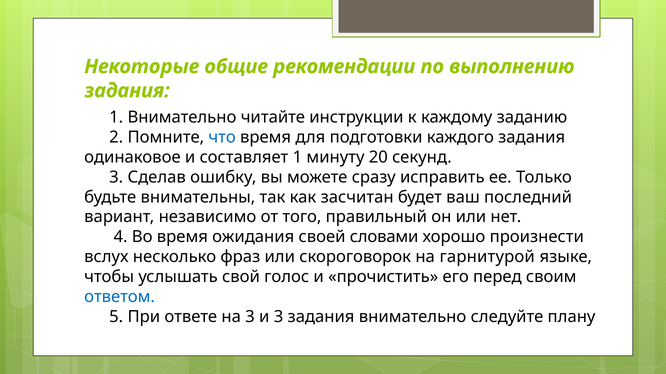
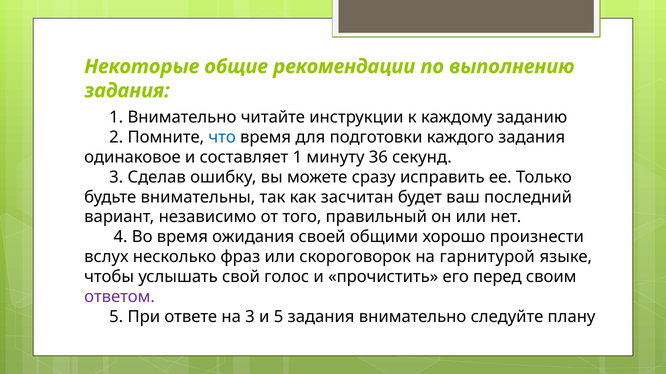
20: 20 -> 36
словами: словами -> общими
ответом colour: blue -> purple
и 3: 3 -> 5
